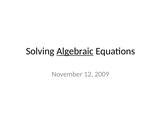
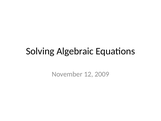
Algebraic underline: present -> none
